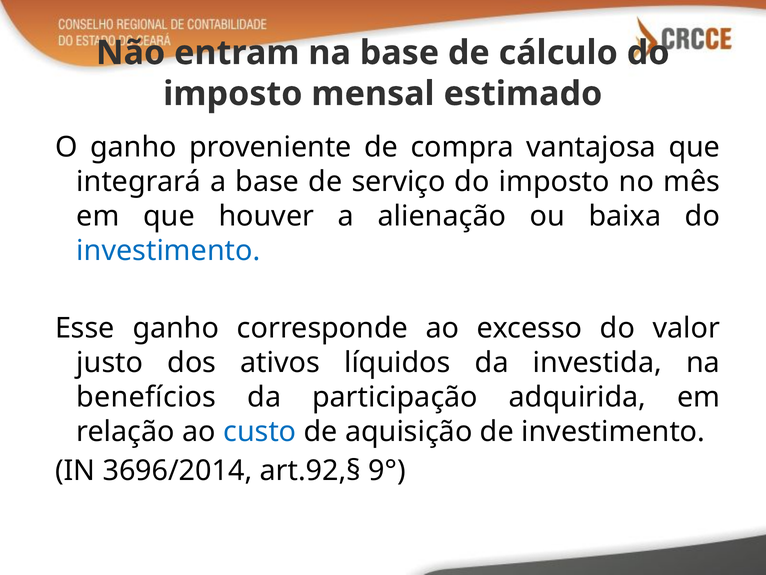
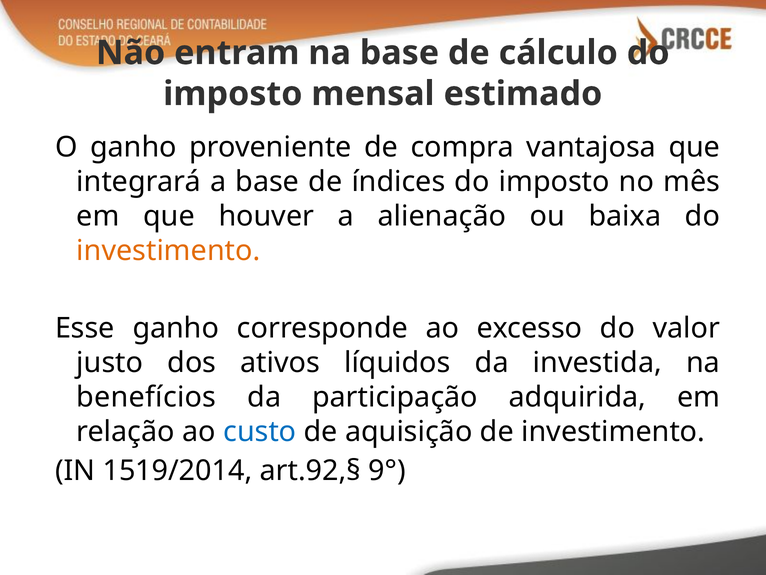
serviço: serviço -> índices
investimento at (168, 251) colour: blue -> orange
3696/2014: 3696/2014 -> 1519/2014
